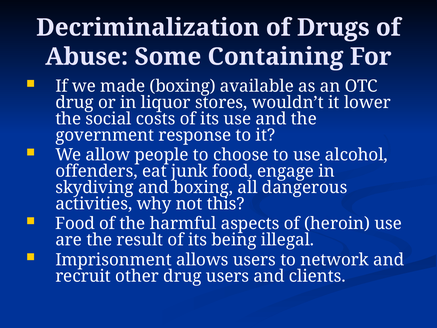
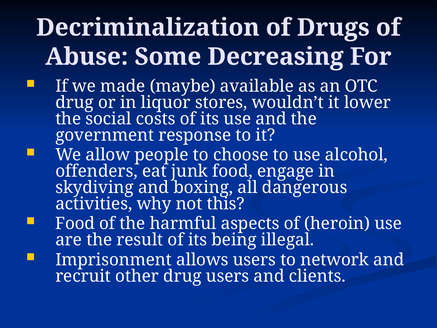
Containing: Containing -> Decreasing
made boxing: boxing -> maybe
